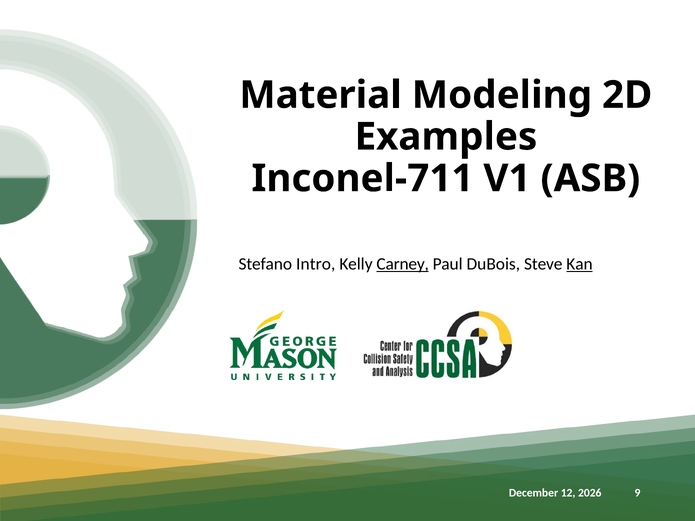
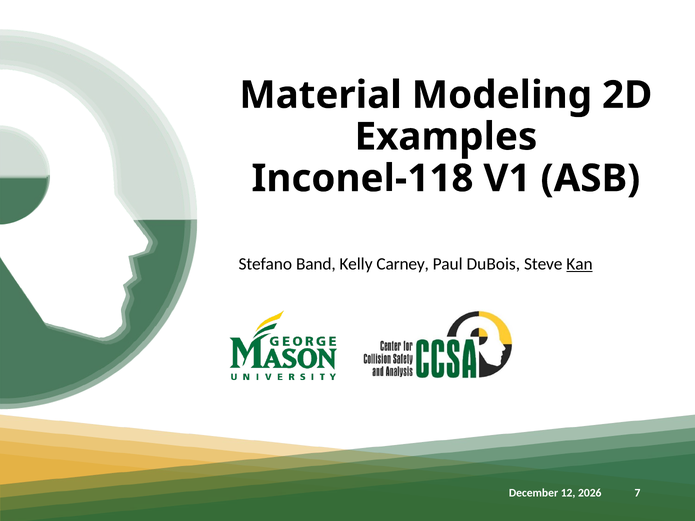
Inconel-711: Inconel-711 -> Inconel-118
Intro: Intro -> Band
Carney underline: present -> none
9: 9 -> 7
